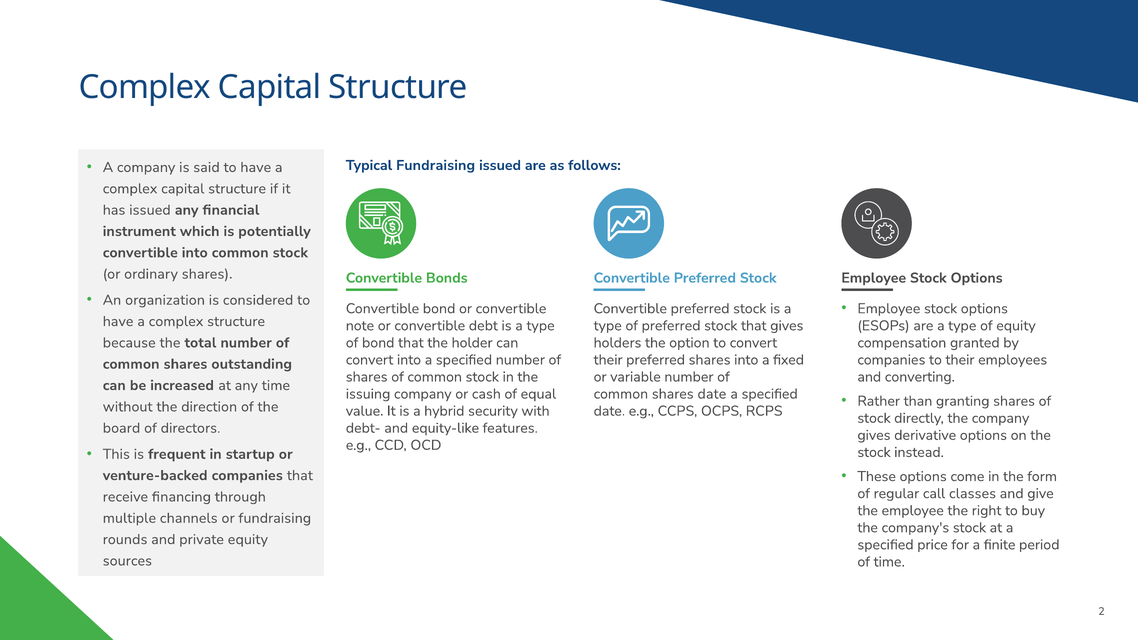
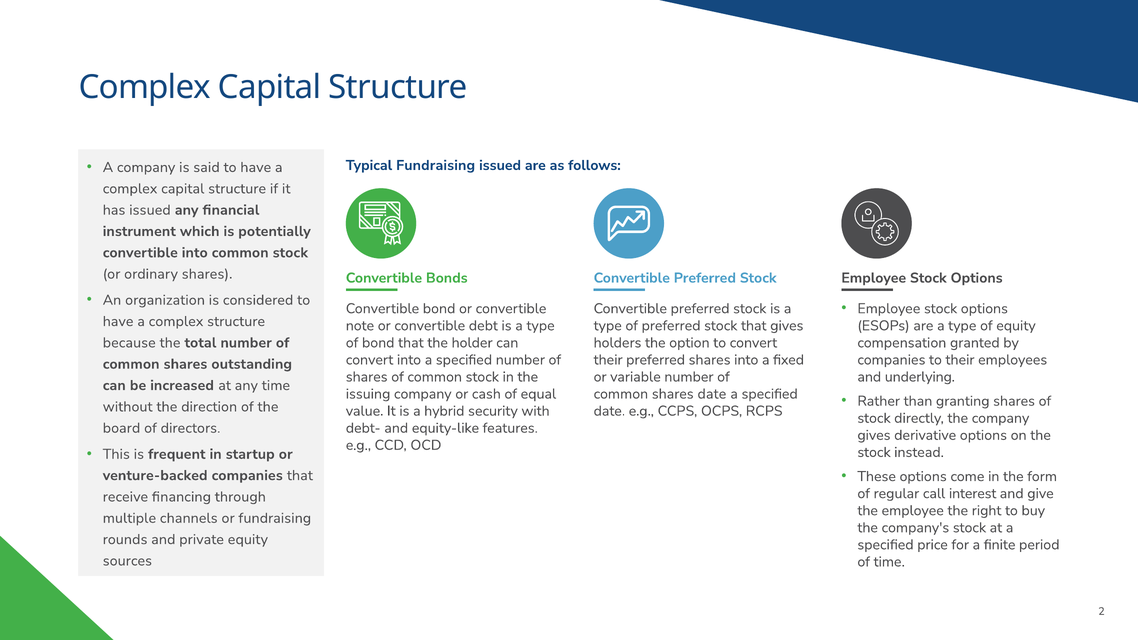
converting: converting -> underlying
classes: classes -> interest
